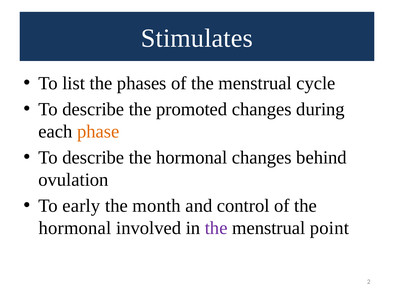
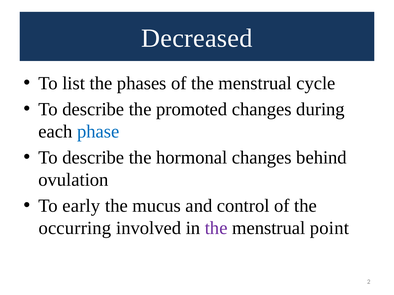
Stimulates: Stimulates -> Decreased
phase colour: orange -> blue
month: month -> mucus
hormonal at (75, 228): hormonal -> occurring
